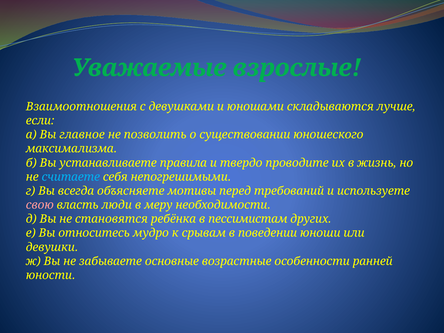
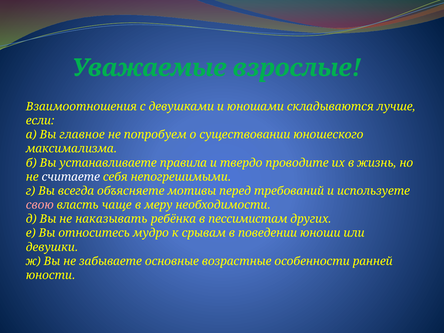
позволить: позволить -> попробуем
считаете colour: light blue -> white
люди: люди -> чаще
становятся: становятся -> наказывать
